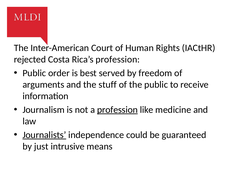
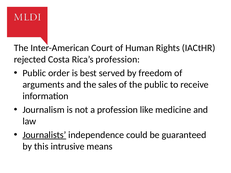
stuff: stuff -> sales
profession at (117, 110) underline: present -> none
just: just -> this
